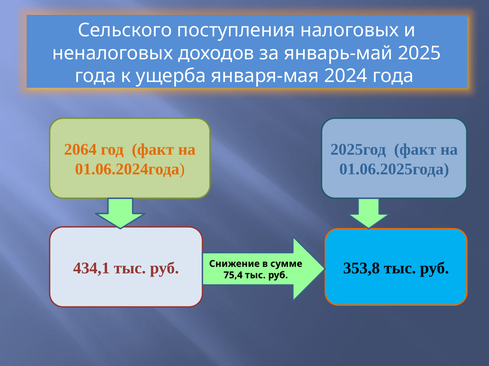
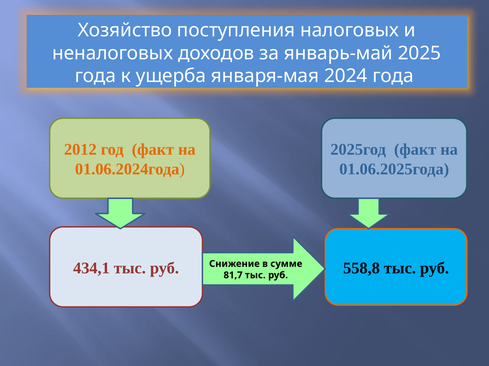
Сельского: Сельского -> Хозяйство
2064: 2064 -> 2012
353,8: 353,8 -> 558,8
75,4: 75,4 -> 81,7
